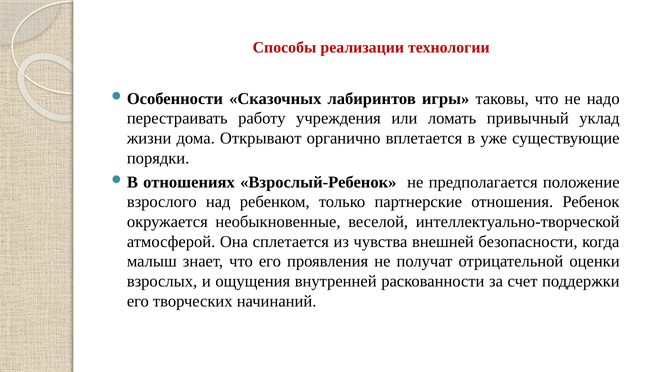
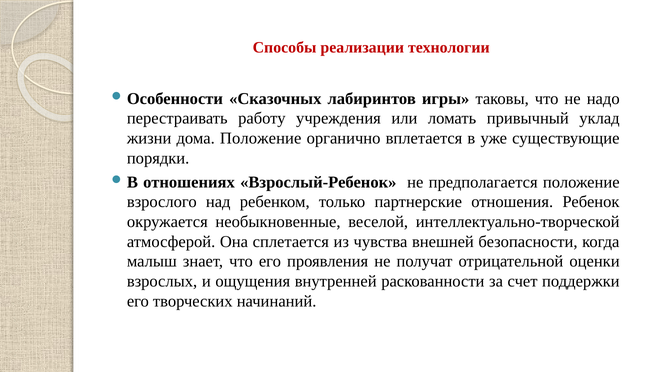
дома Открывают: Открывают -> Положение
